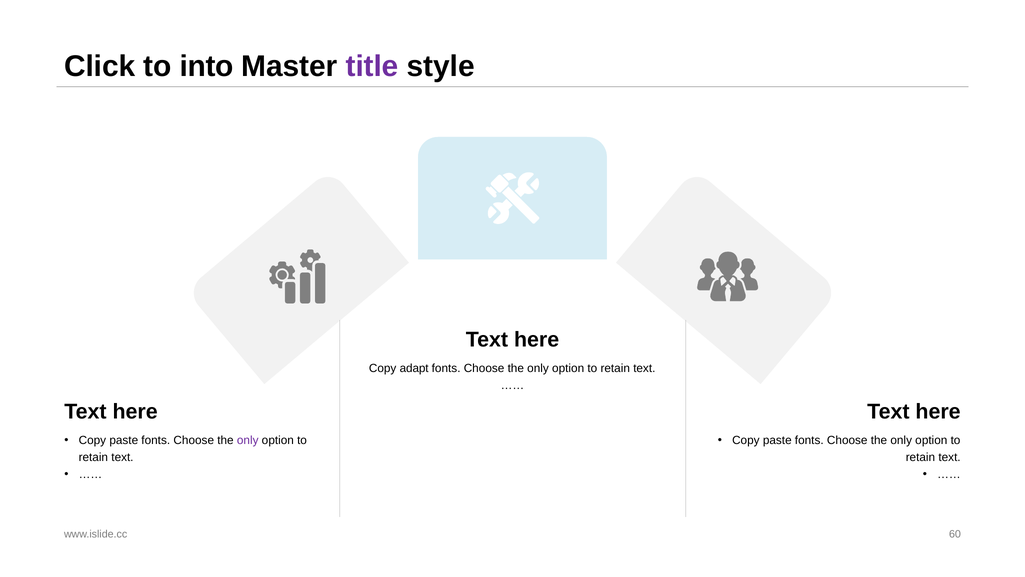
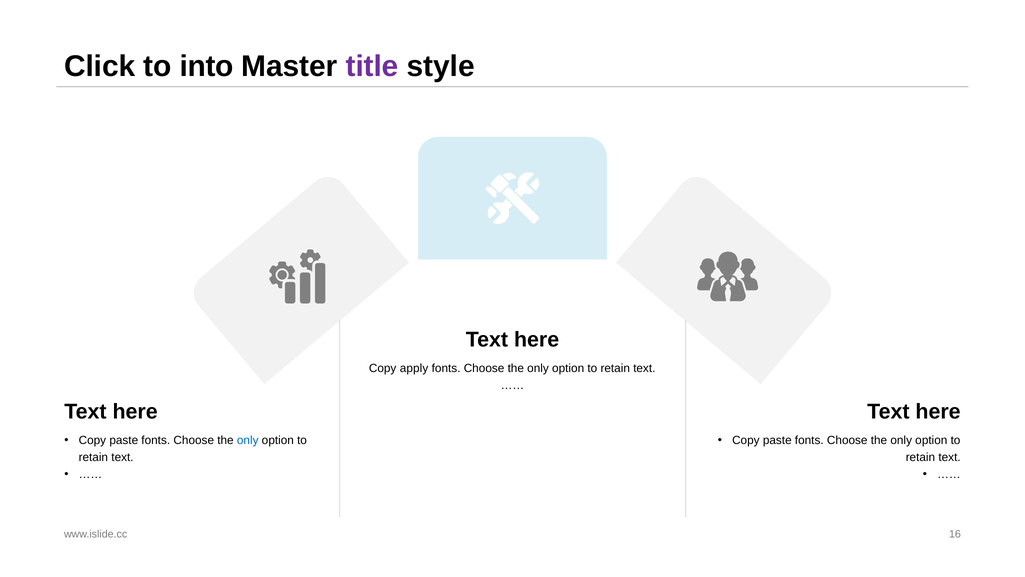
adapt: adapt -> apply
only at (248, 440) colour: purple -> blue
60: 60 -> 16
